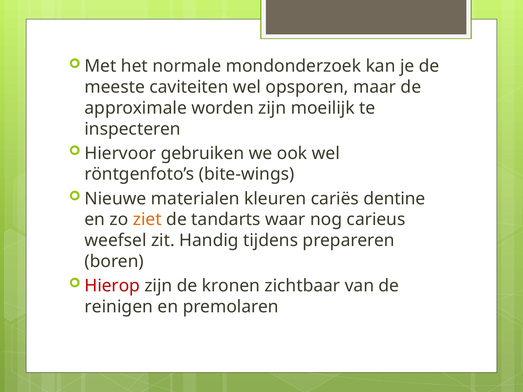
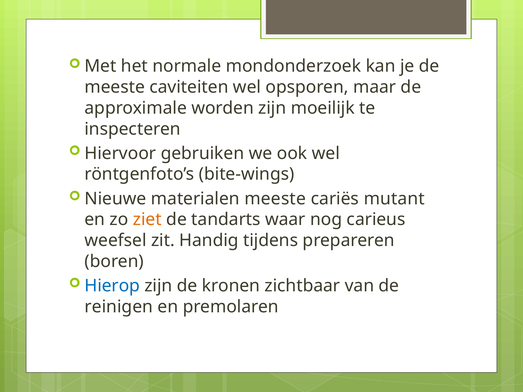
materialen kleuren: kleuren -> meeste
dentine: dentine -> mutant
Hierop colour: red -> blue
